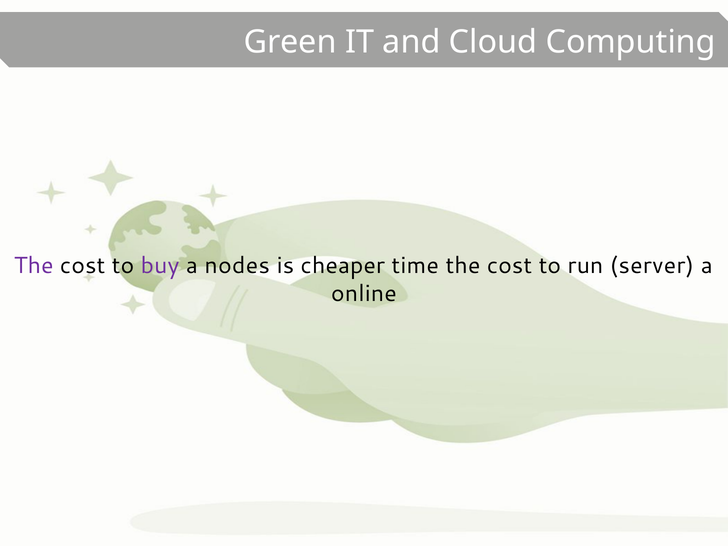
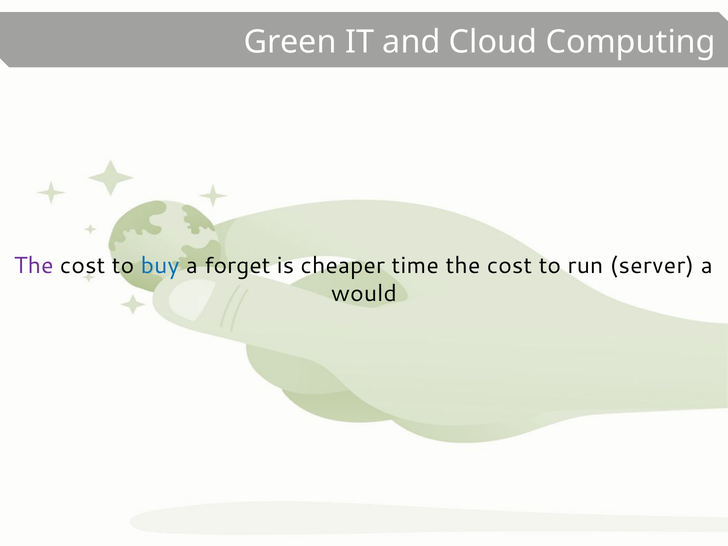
buy colour: purple -> blue
nodes: nodes -> forget
online: online -> would
